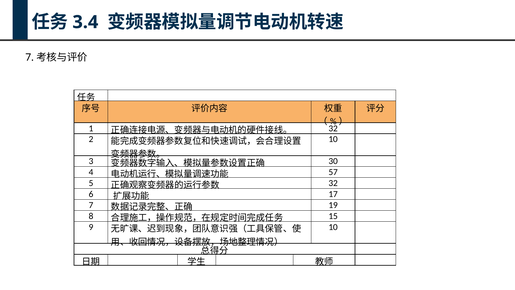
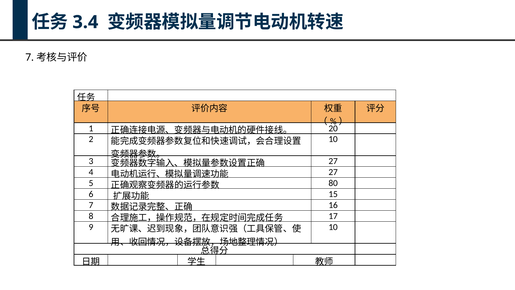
32 at (333, 128): 32 -> 20
30 at (333, 161): 30 -> 27
57 at (333, 172): 57 -> 27
32 at (333, 183): 32 -> 80
17: 17 -> 15
19: 19 -> 16
15: 15 -> 17
